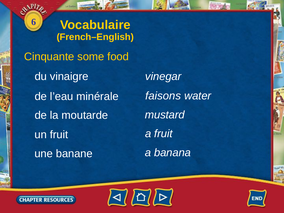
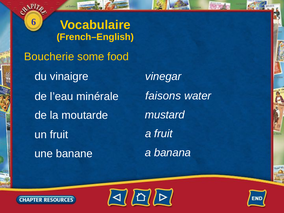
Cinquante: Cinquante -> Boucherie
